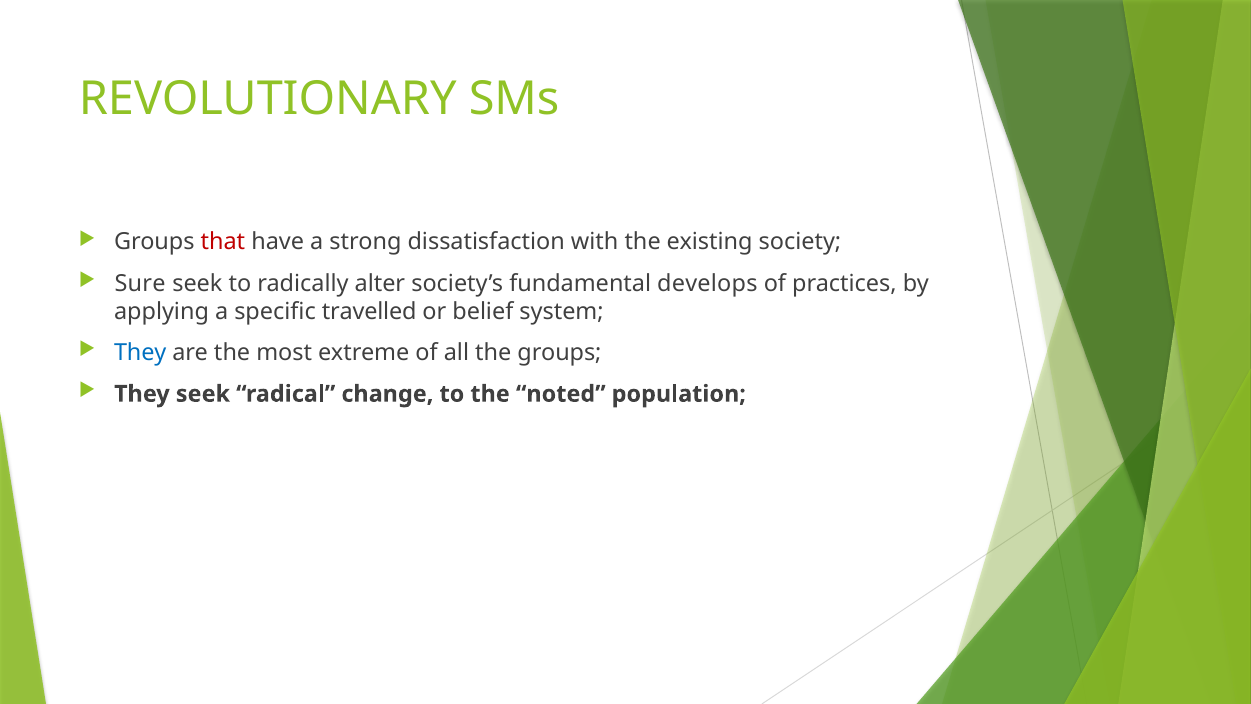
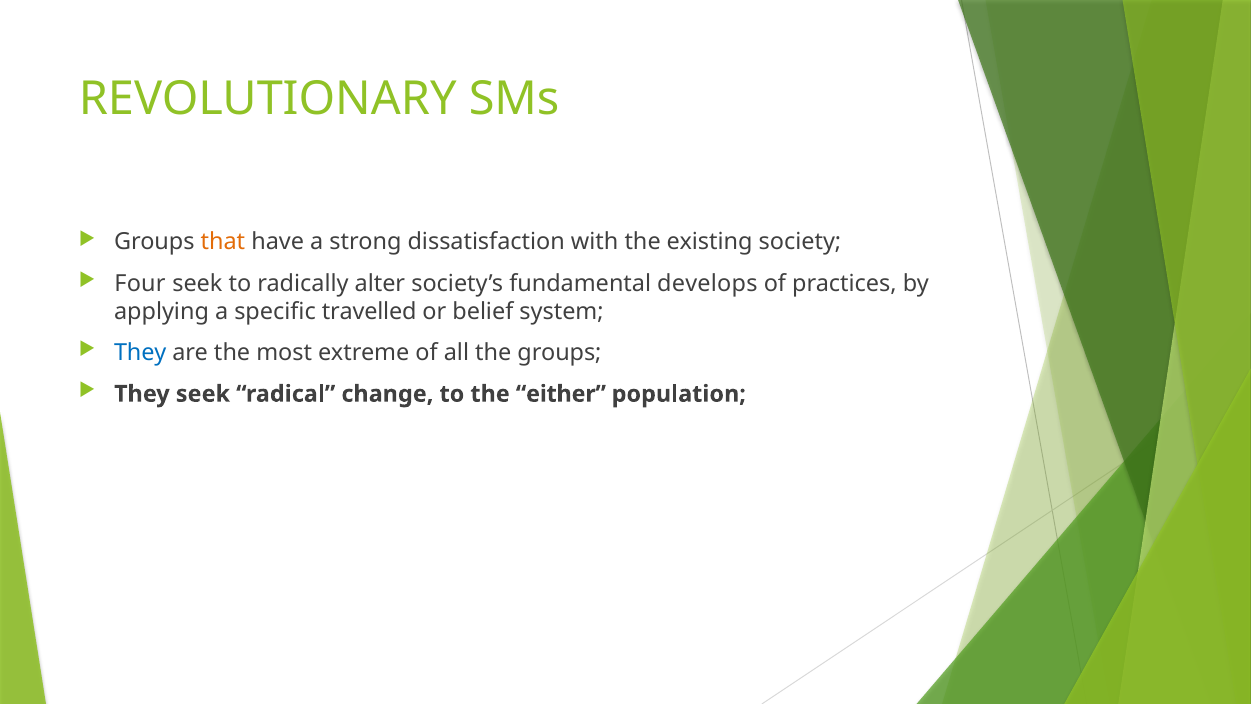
that colour: red -> orange
Sure: Sure -> Four
noted: noted -> either
